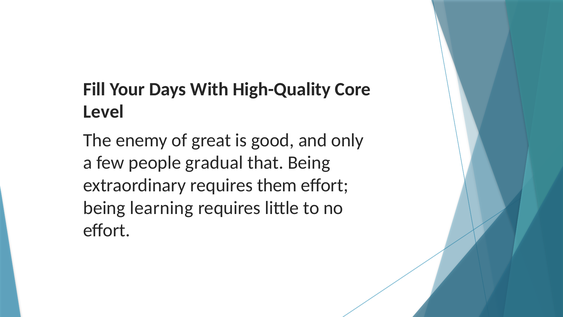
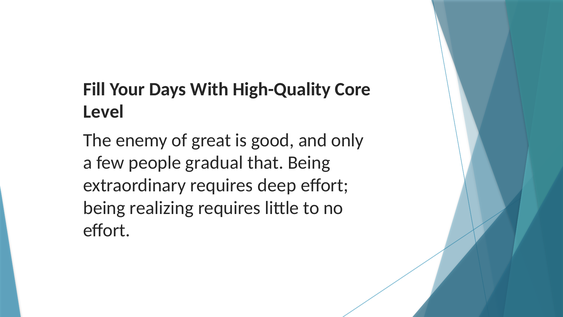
them: them -> deep
learning: learning -> realizing
